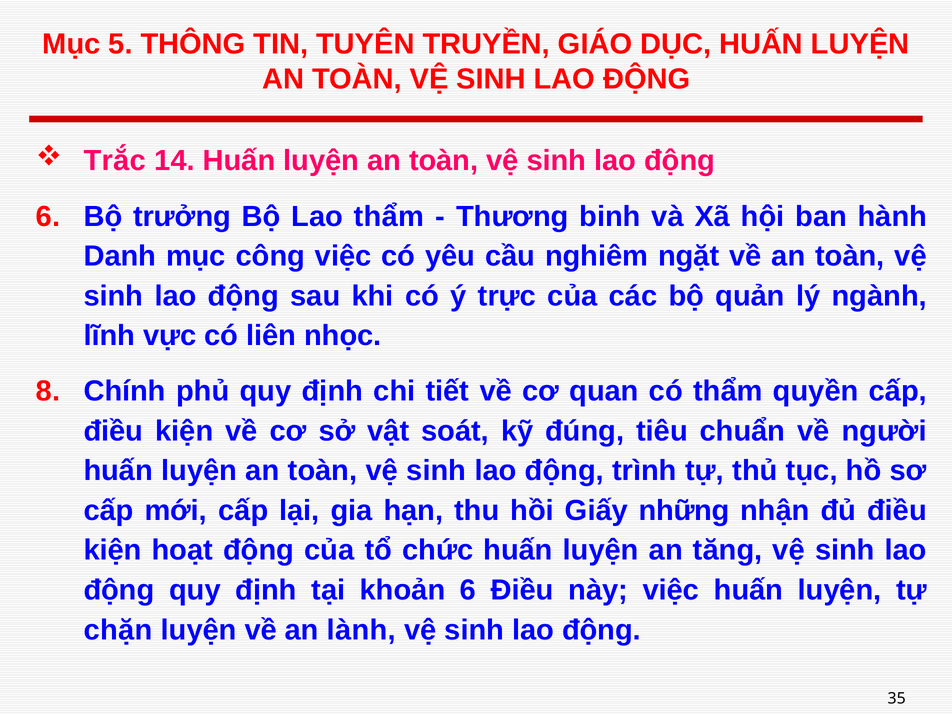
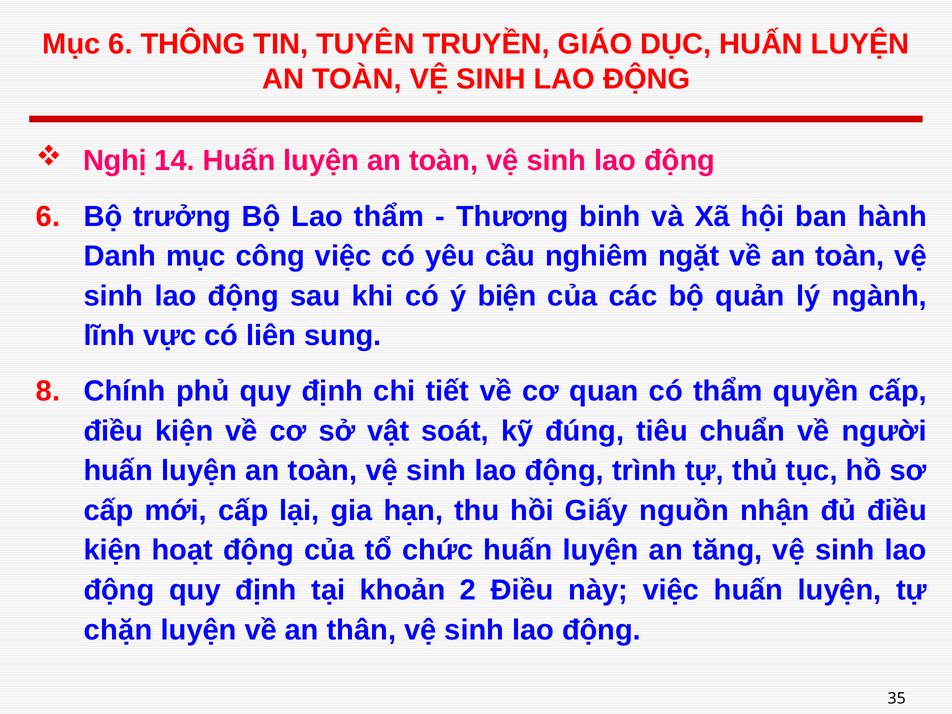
Mục 5: 5 -> 6
Trắc: Trắc -> Nghị
trực: trực -> biện
nhọc: nhọc -> sung
những: những -> nguồn
khoản 6: 6 -> 2
lành: lành -> thân
